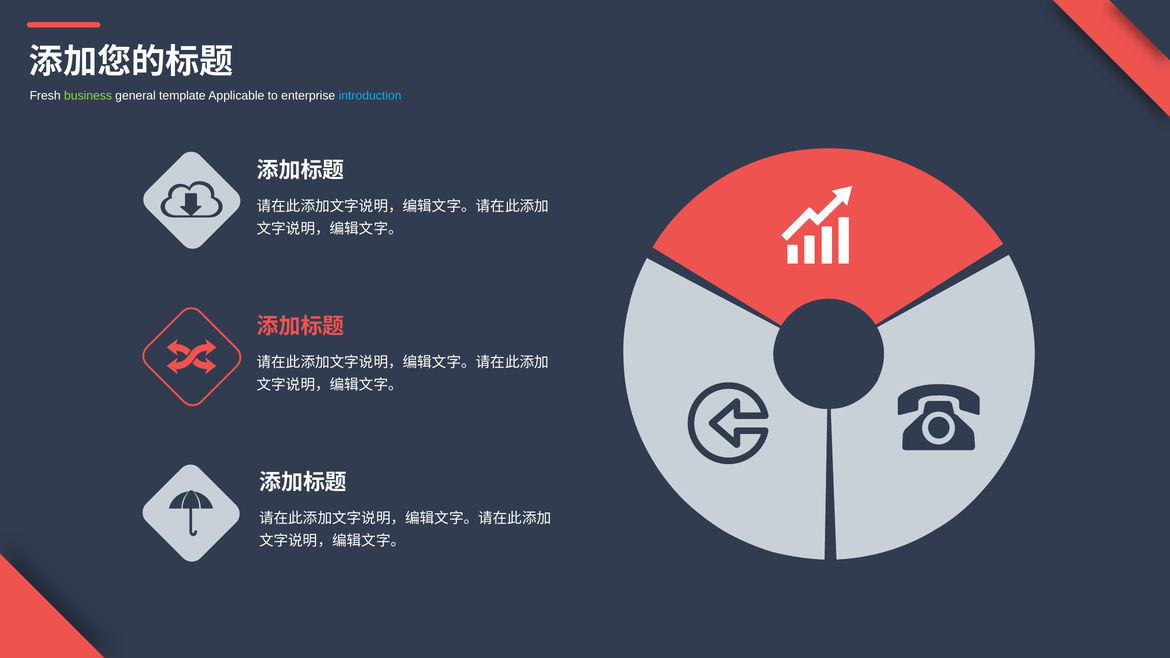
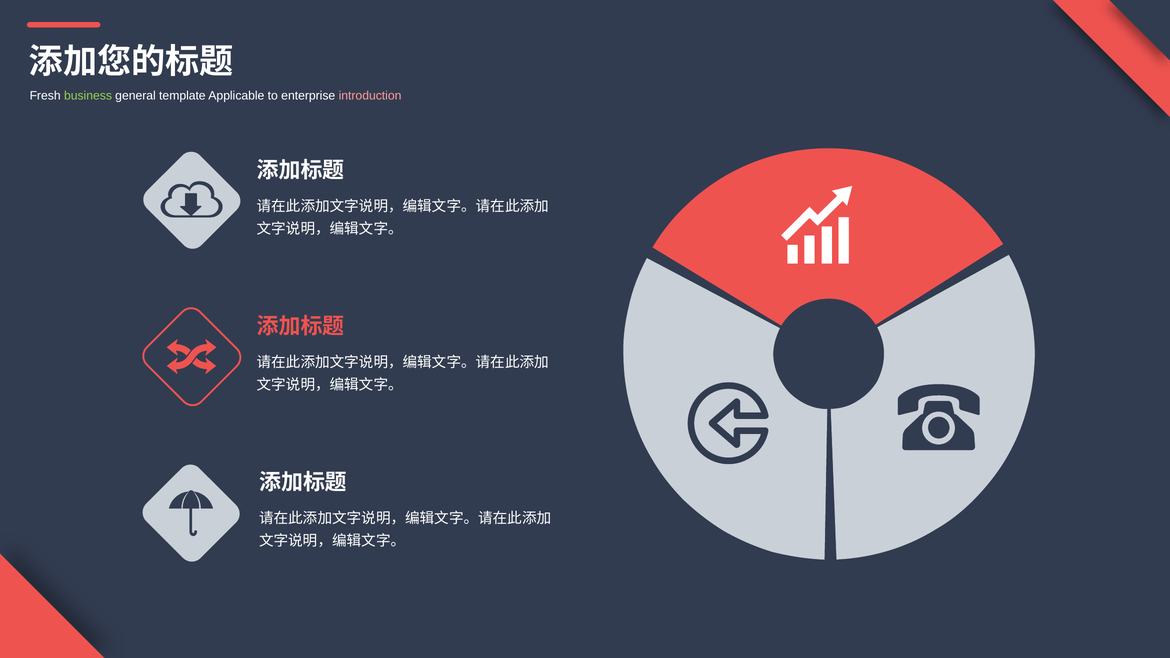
introduction colour: light blue -> pink
